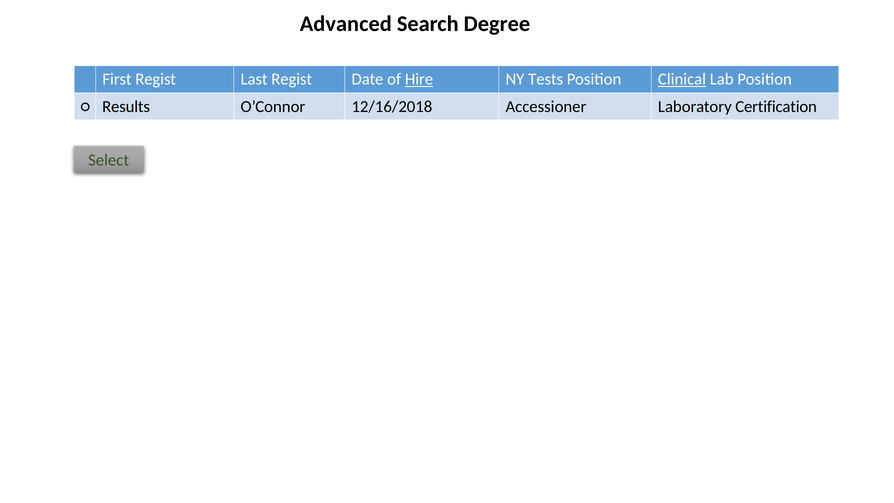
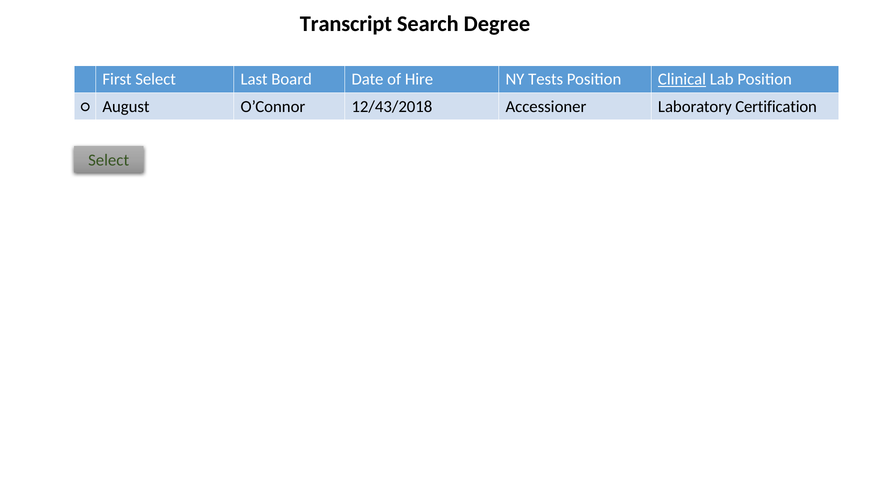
Advanced: Advanced -> Transcript
First Regist: Regist -> Select
Last Regist: Regist -> Board
Hire underline: present -> none
Results: Results -> August
12/16/2018: 12/16/2018 -> 12/43/2018
